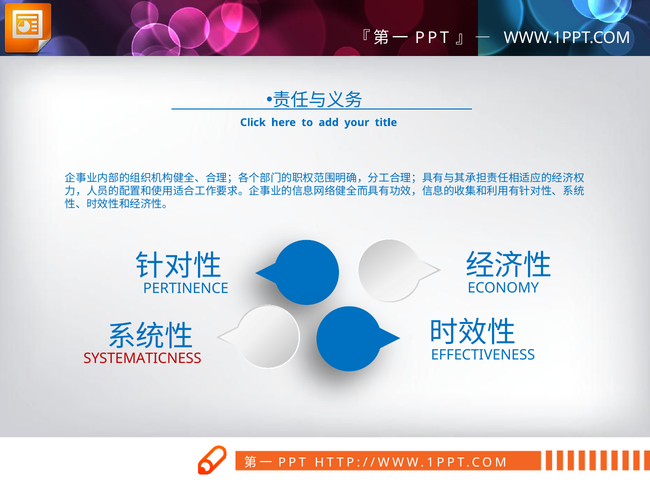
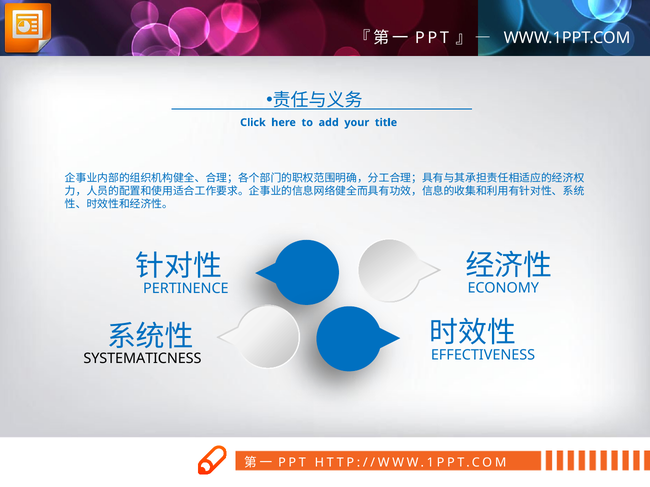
SYSTEMATICNESS colour: red -> black
